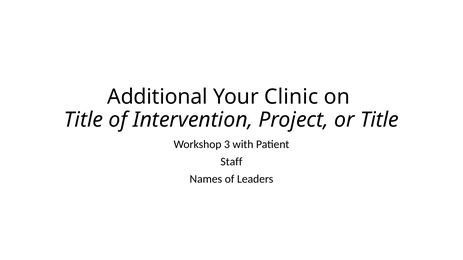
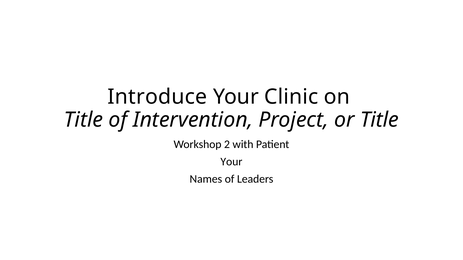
Additional: Additional -> Introduce
3: 3 -> 2
Staff at (231, 162): Staff -> Your
